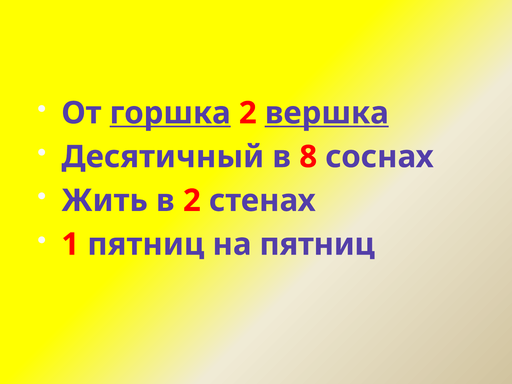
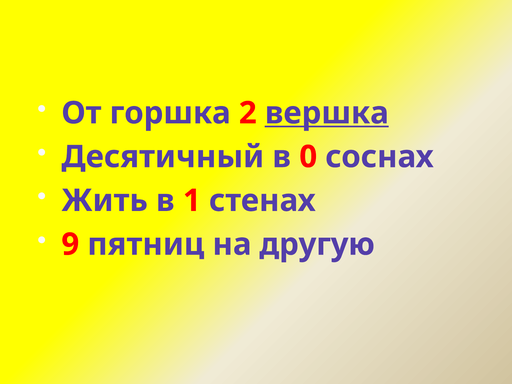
горшка underline: present -> none
8: 8 -> 0
в 2: 2 -> 1
1: 1 -> 9
на пятниц: пятниц -> другую
